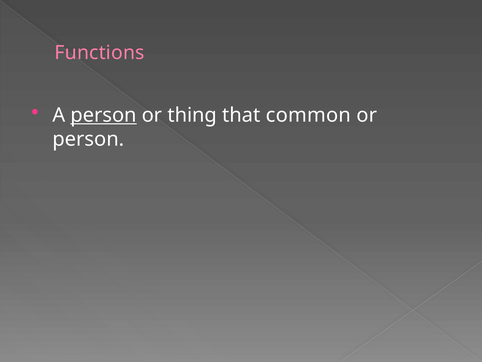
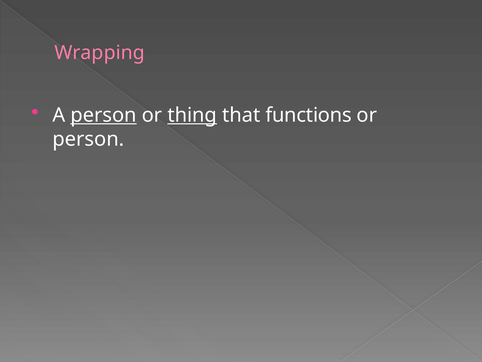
Functions: Functions -> Wrapping
thing underline: none -> present
common: common -> functions
